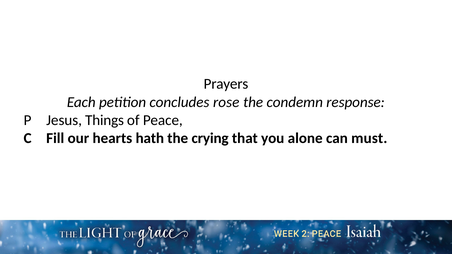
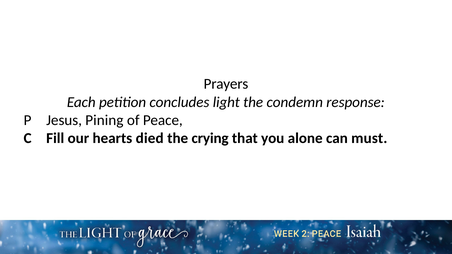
rose: rose -> light
Things: Things -> Pining
hath: hath -> died
